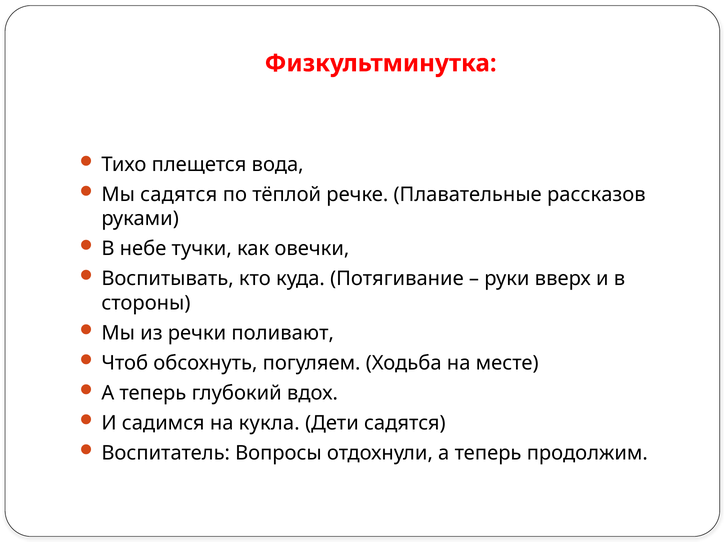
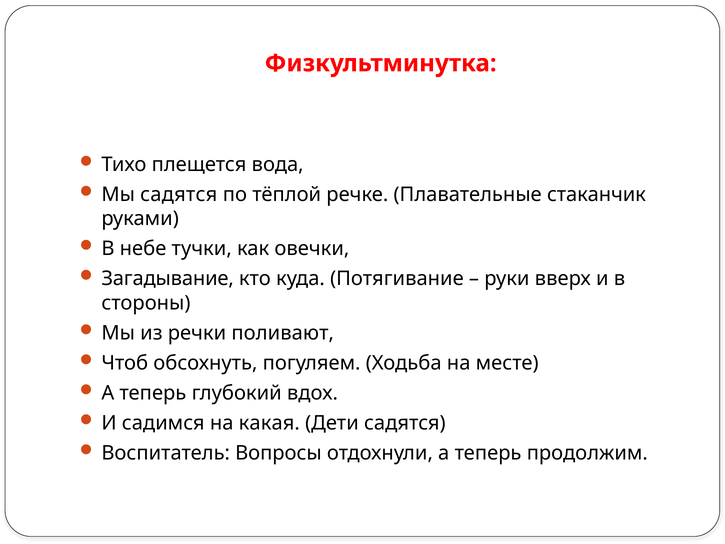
рассказов: рассказов -> стаканчик
Воспитывать: Воспитывать -> Загадывание
кукла: кукла -> какая
